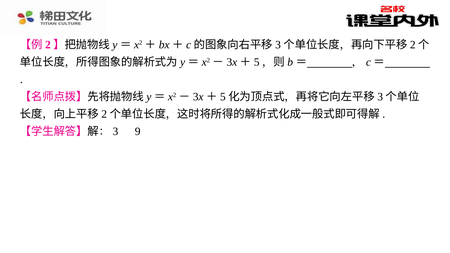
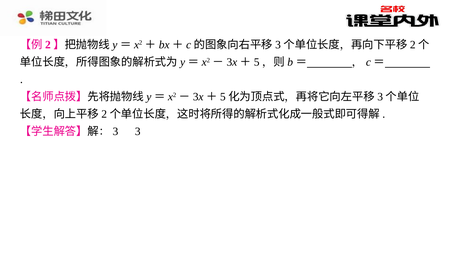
9: 9 -> 3
